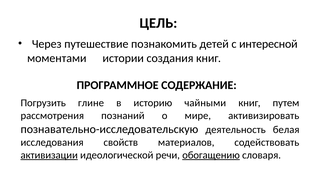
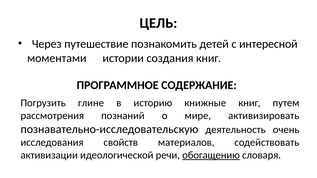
чайными: чайными -> книжные
белая: белая -> очень
активизации underline: present -> none
